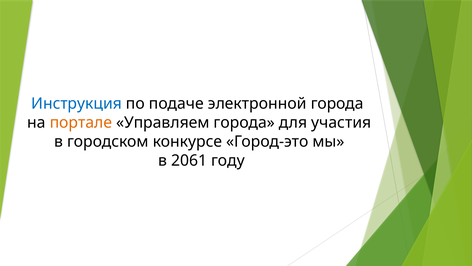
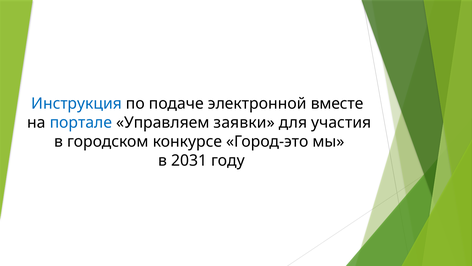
электронной города: города -> вместе
портале colour: orange -> blue
Управляем города: города -> заявки
2061: 2061 -> 2031
